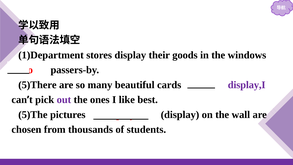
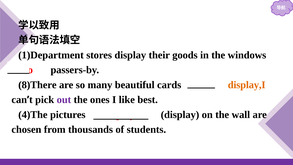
5)There: 5)There -> 8)There
display,I colour: purple -> orange
5)The: 5)The -> 4)The
